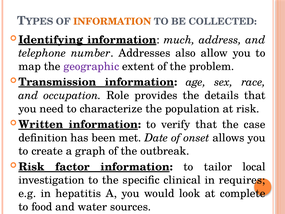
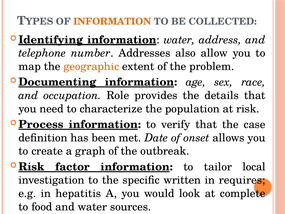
information much: much -> water
geographic colour: purple -> orange
Transmission: Transmission -> Documenting
Written: Written -> Process
clinical: clinical -> written
